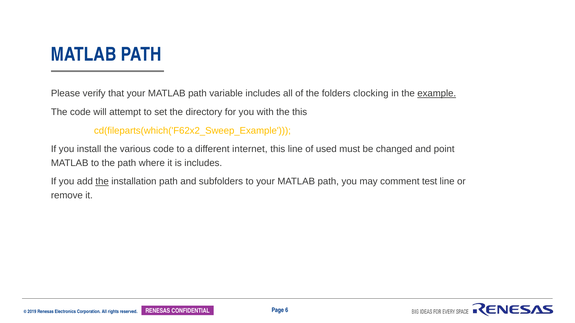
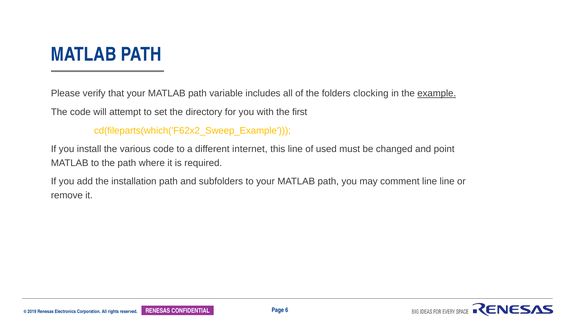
the this: this -> first
is includes: includes -> required
the at (102, 182) underline: present -> none
comment test: test -> line
